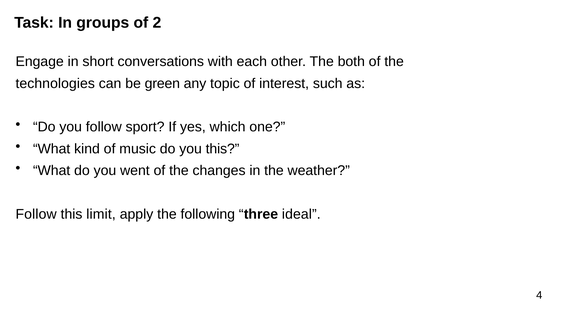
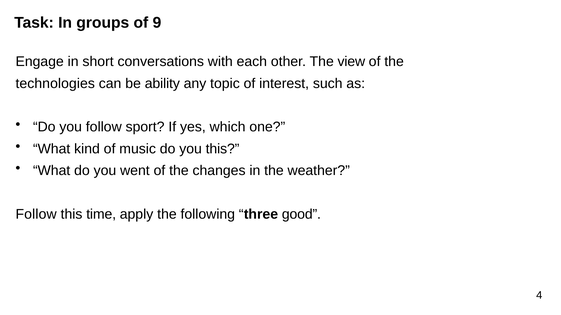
2: 2 -> 9
both: both -> view
green: green -> ability
limit: limit -> time
ideal: ideal -> good
